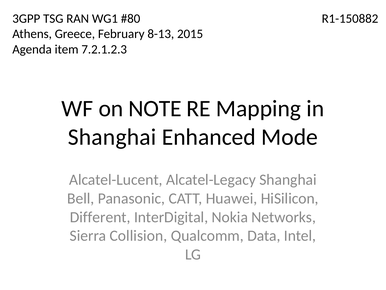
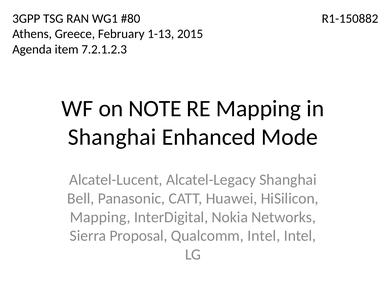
8-13: 8-13 -> 1-13
Different at (100, 217): Different -> Mapping
Collision: Collision -> Proposal
Qualcomm Data: Data -> Intel
